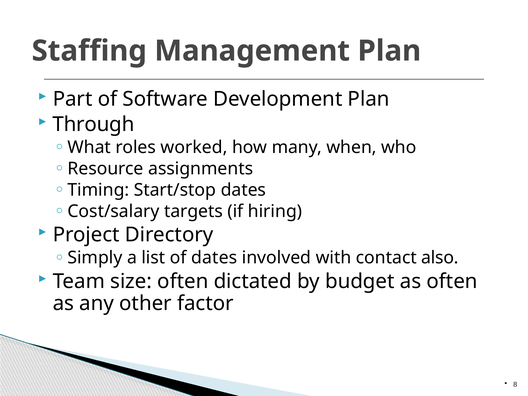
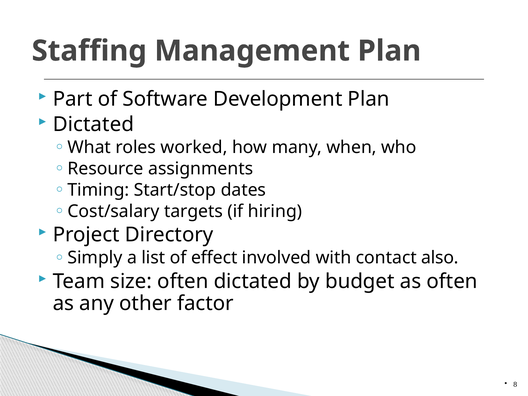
Through at (94, 124): Through -> Dictated
of dates: dates -> effect
